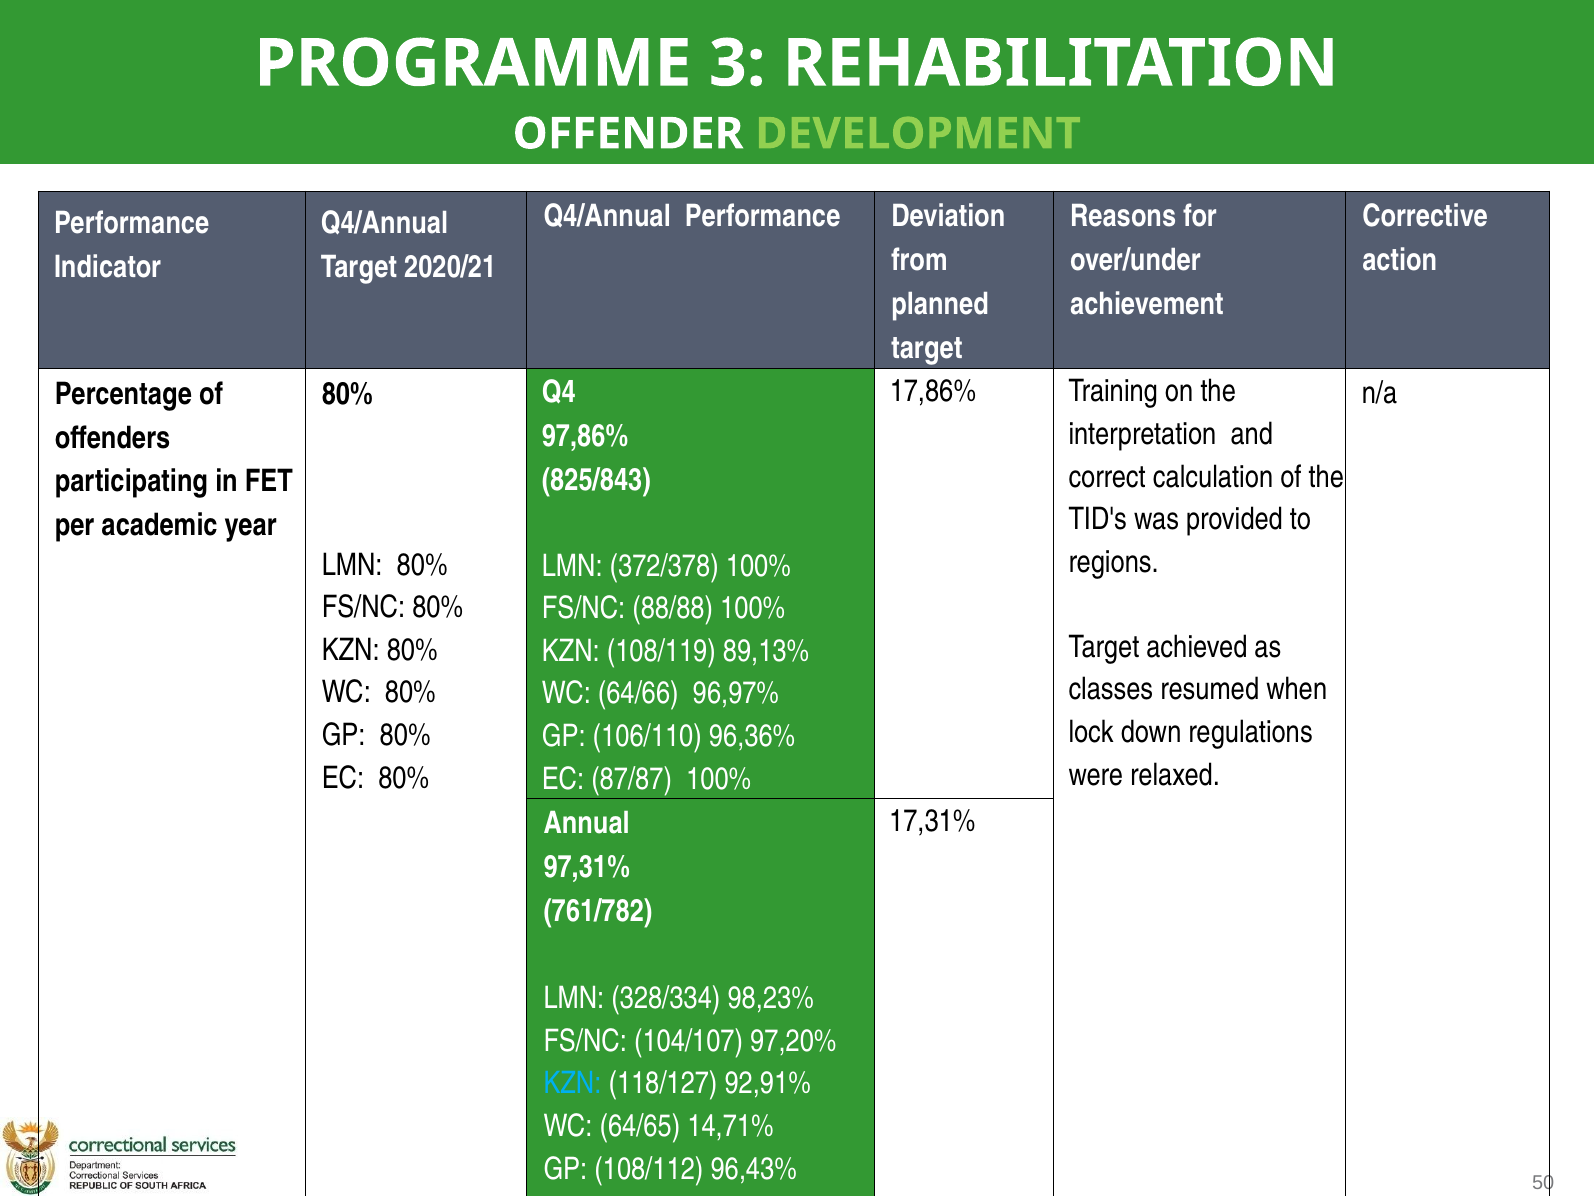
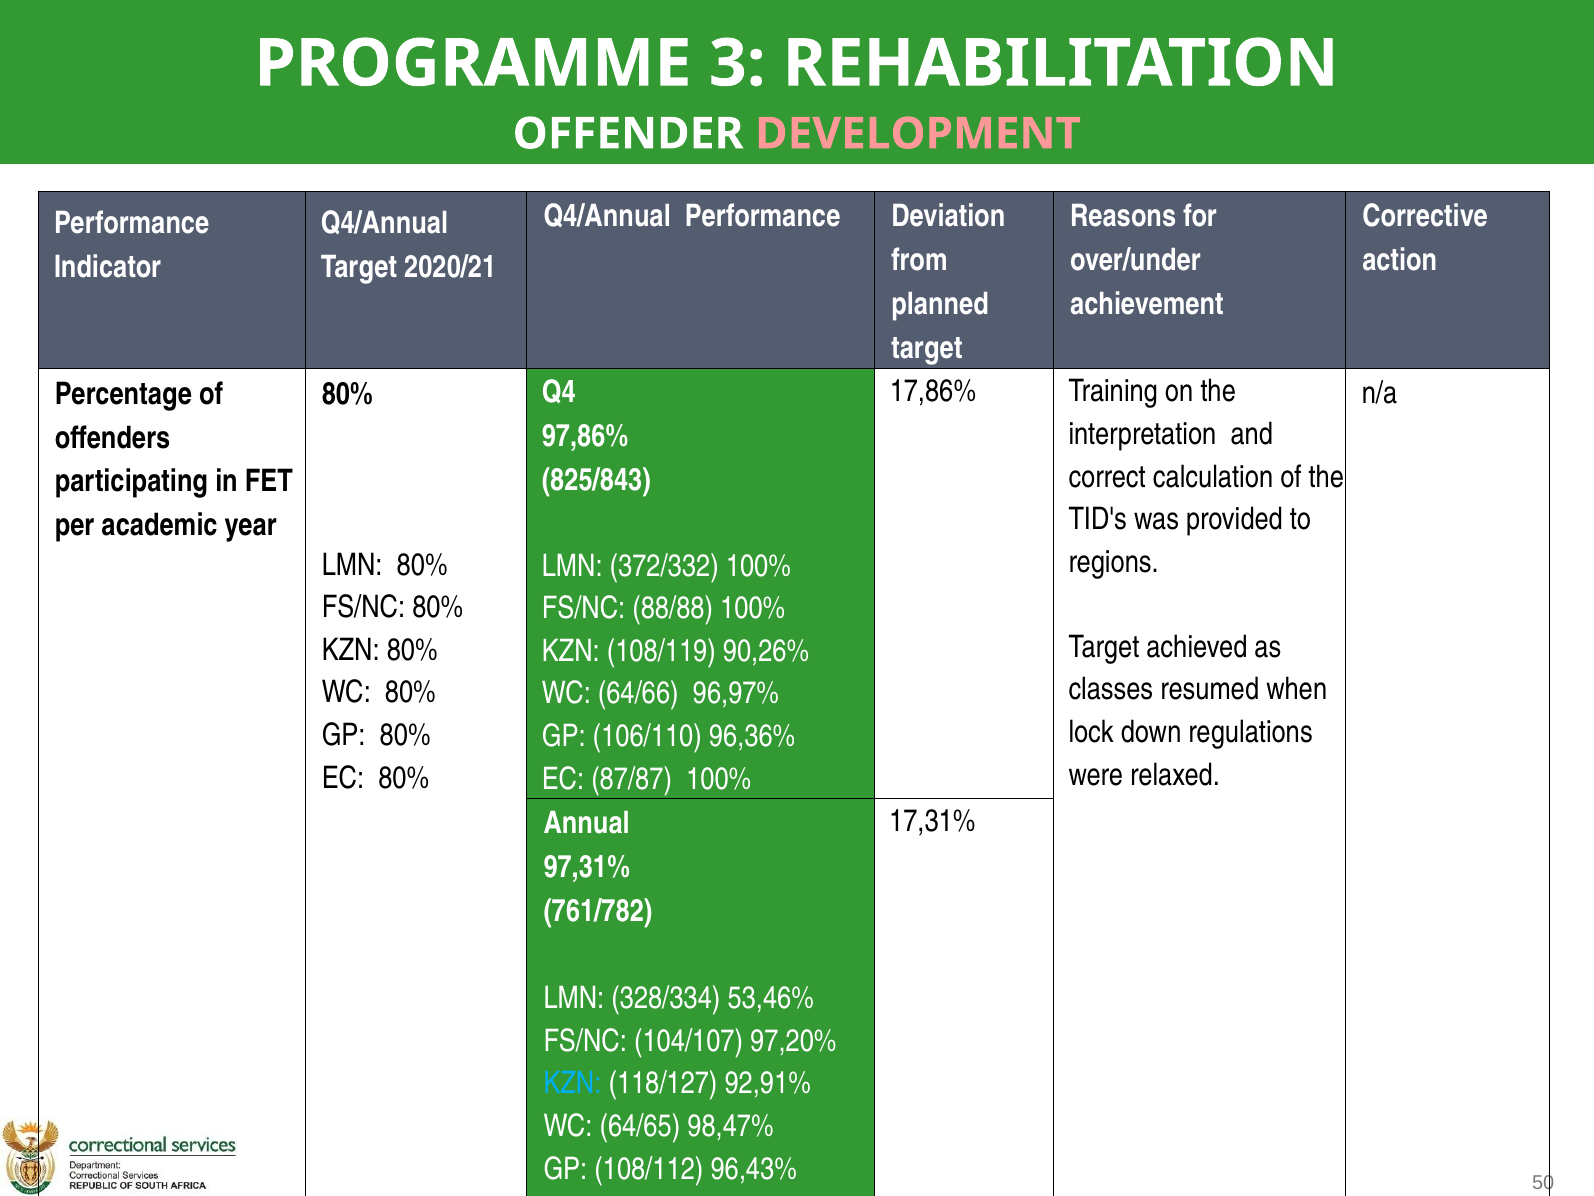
DEVELOPMENT colour: light green -> pink
372/378: 372/378 -> 372/332
89,13%: 89,13% -> 90,26%
98,23%: 98,23% -> 53,46%
14,71%: 14,71% -> 98,47%
